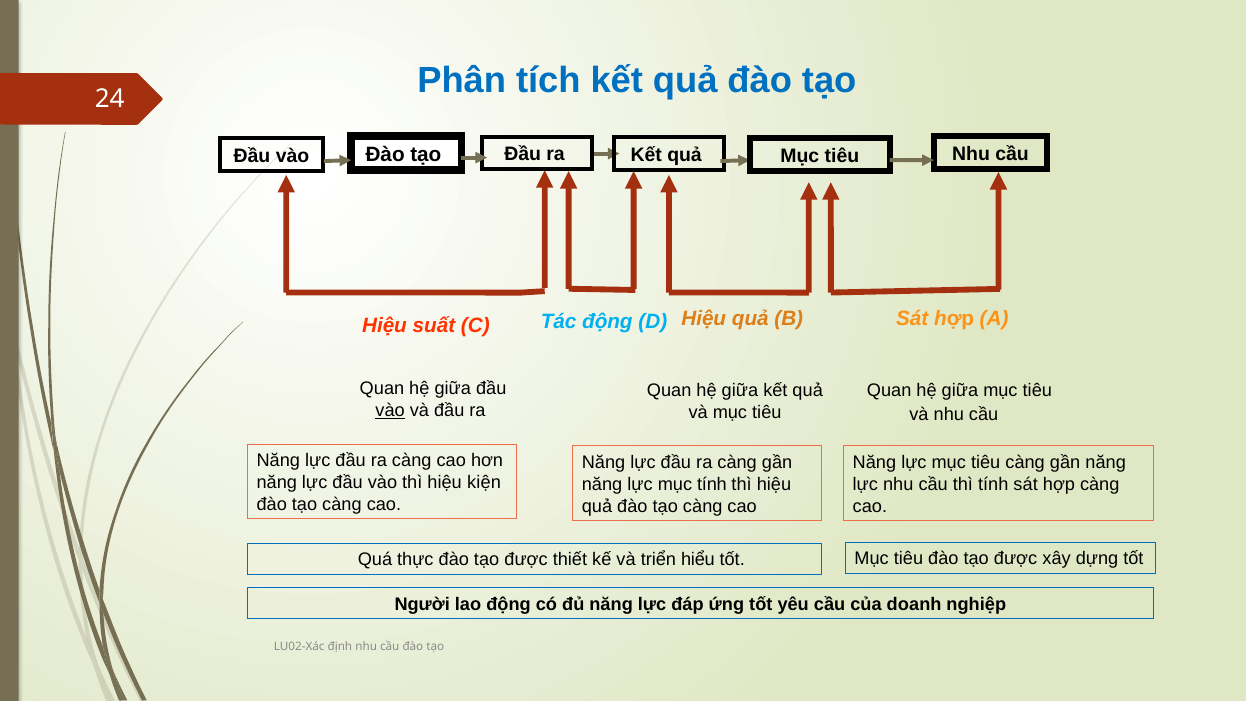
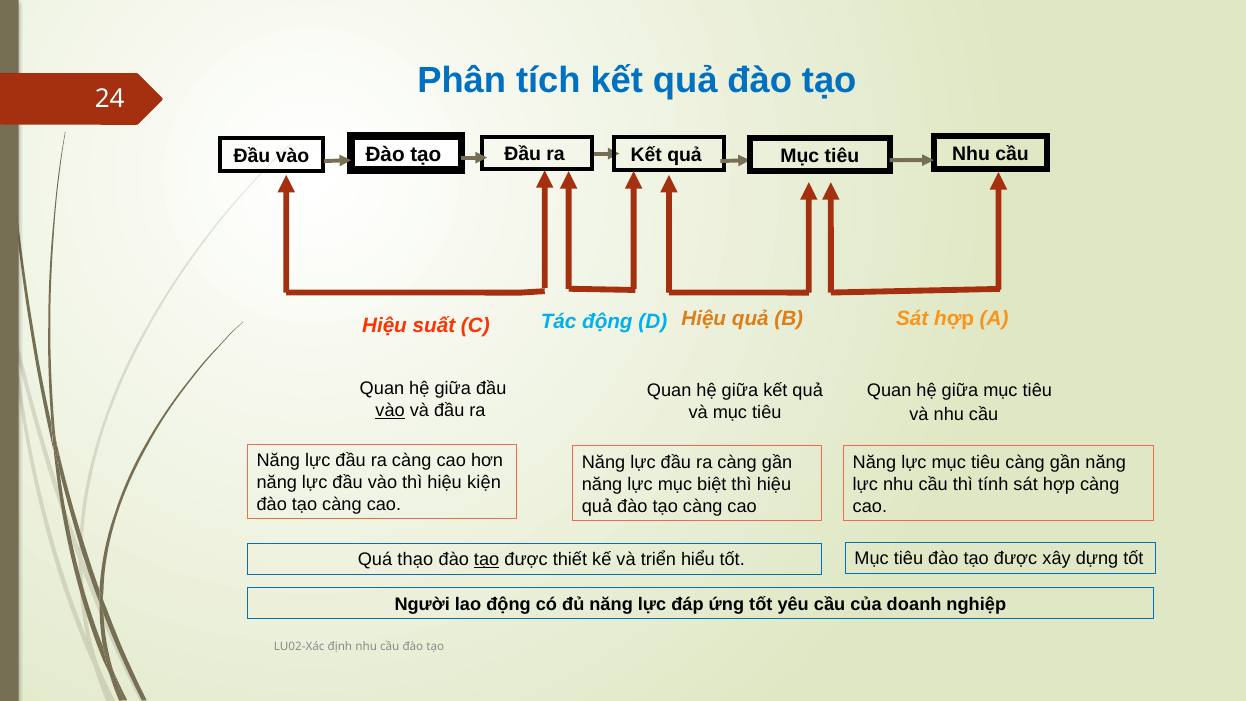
mục tính: tính -> biệt
thực: thực -> thạo
tạo at (487, 560) underline: none -> present
